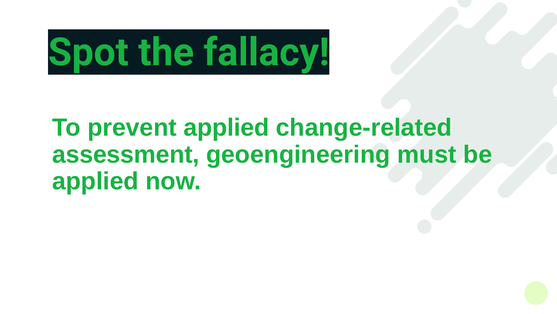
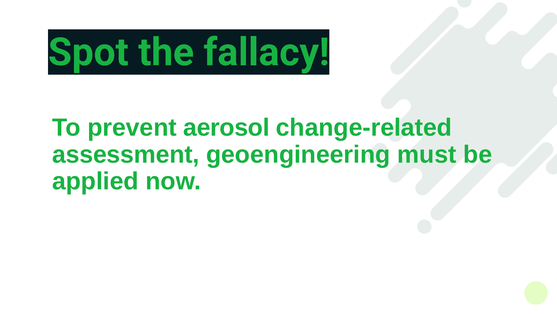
prevent applied: applied -> aerosol
